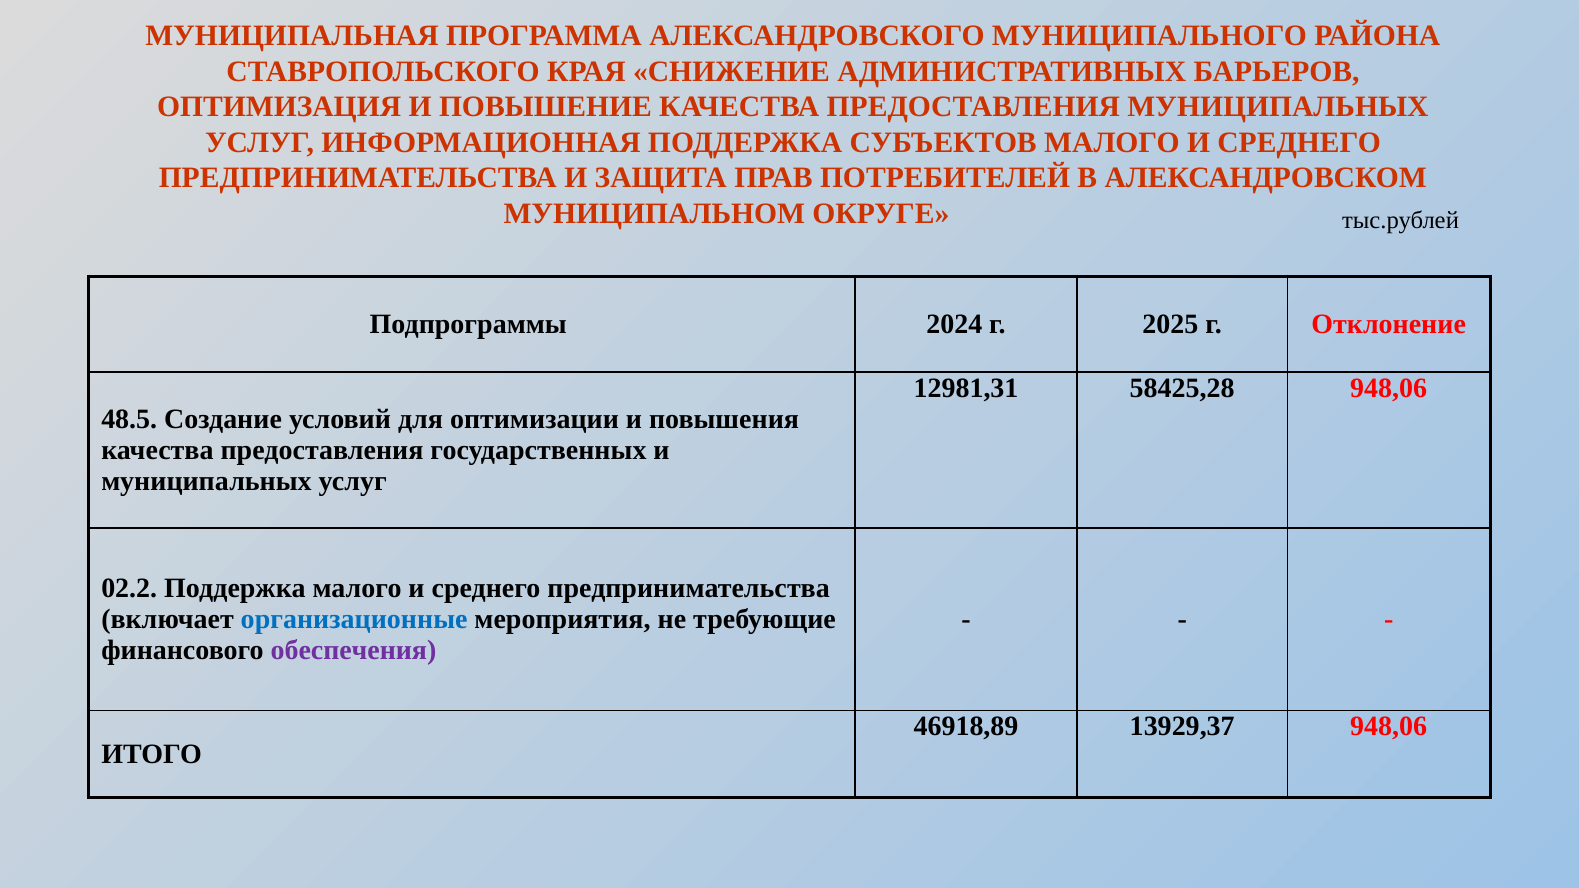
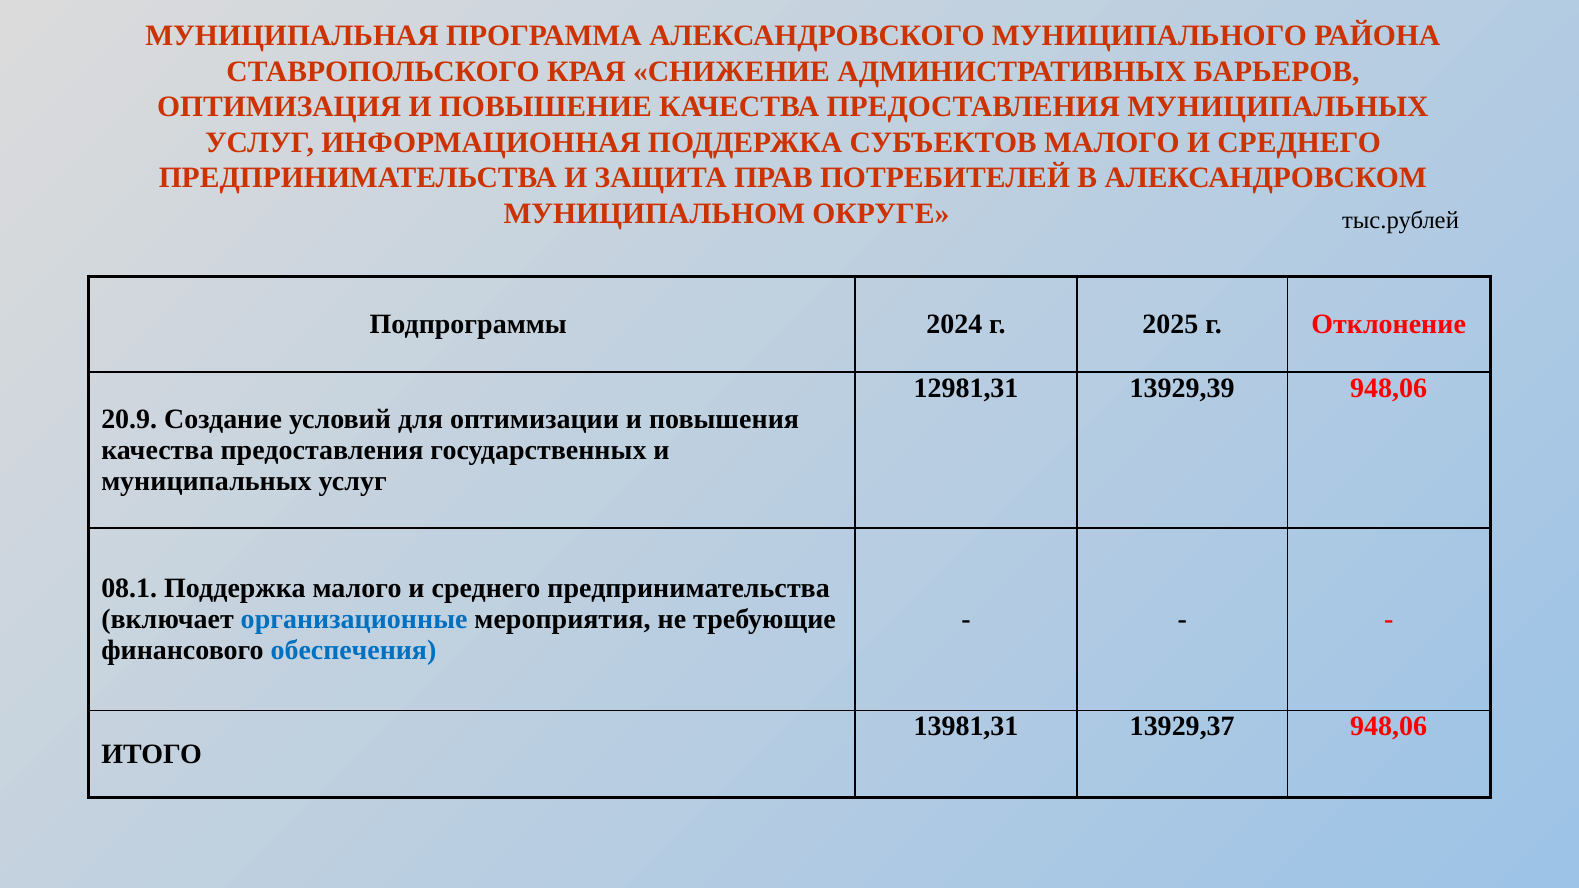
58425,28: 58425,28 -> 13929,39
48.5: 48.5 -> 20.9
02.2: 02.2 -> 08.1
обеспечения colour: purple -> blue
46918,89: 46918,89 -> 13981,31
